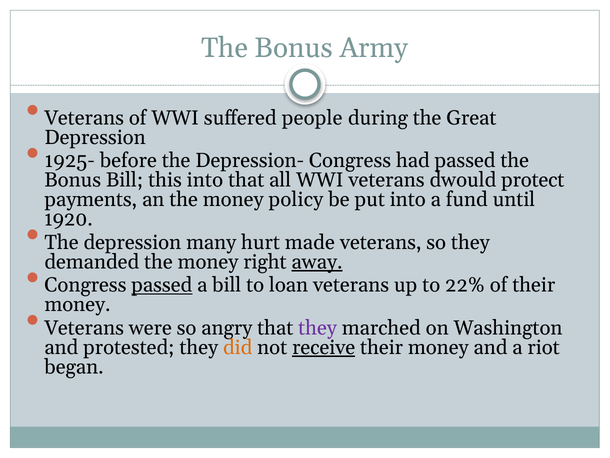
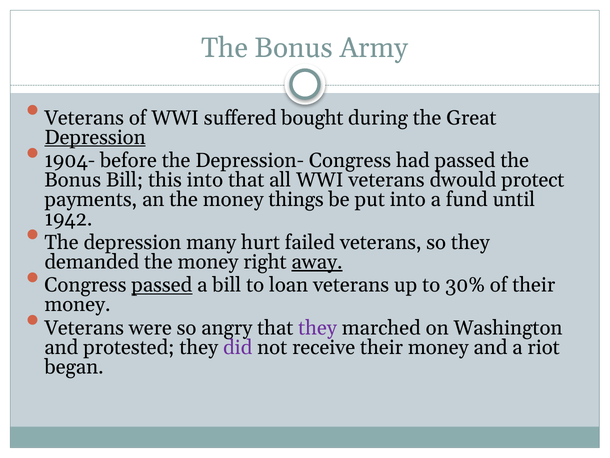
people: people -> bought
Depression at (95, 137) underline: none -> present
1925-: 1925- -> 1904-
policy: policy -> things
1920: 1920 -> 1942
made: made -> failed
22%: 22% -> 30%
did colour: orange -> purple
receive underline: present -> none
